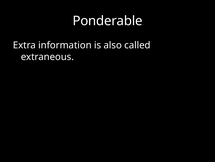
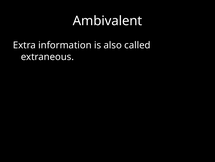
Ponderable: Ponderable -> Ambivalent
